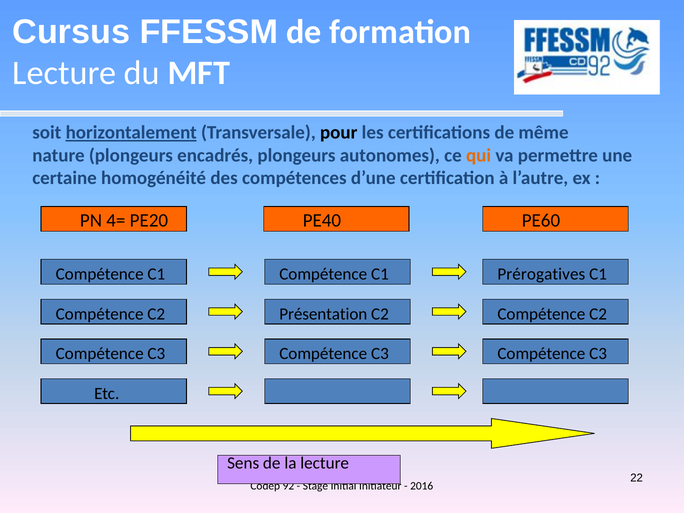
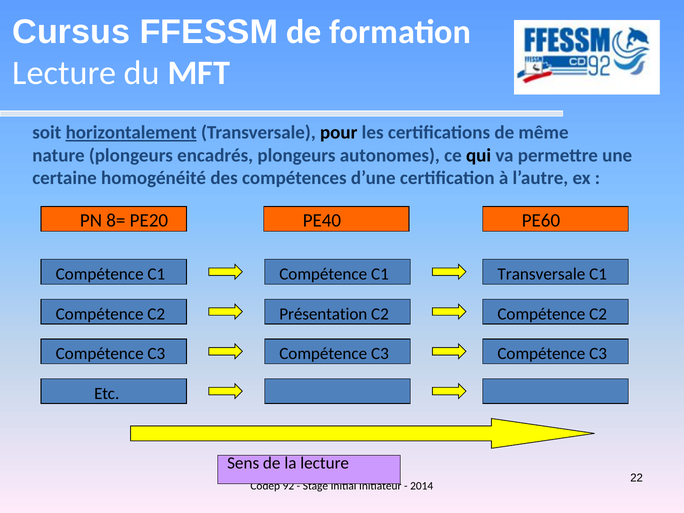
qui colour: orange -> black
4=: 4= -> 8=
Prérogatives at (541, 274): Prérogatives -> Transversale
2016: 2016 -> 2014
